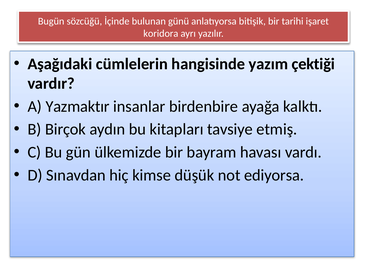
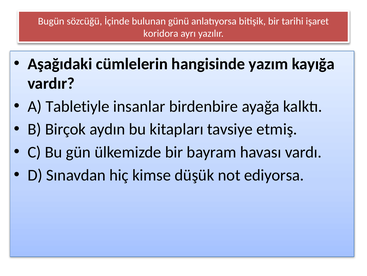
çektiği: çektiği -> kayığa
Yazmaktır: Yazmaktır -> Tabletiyle
